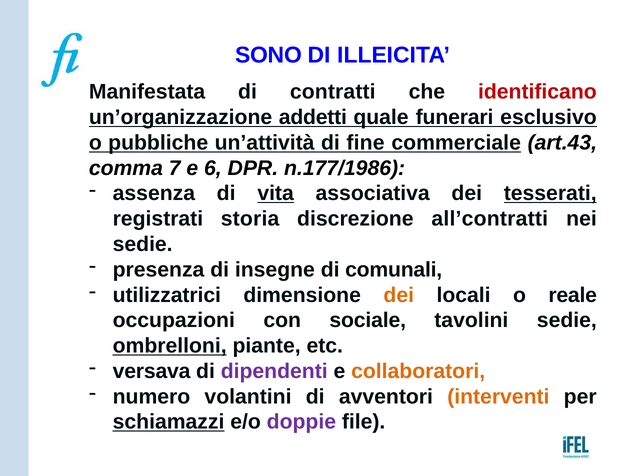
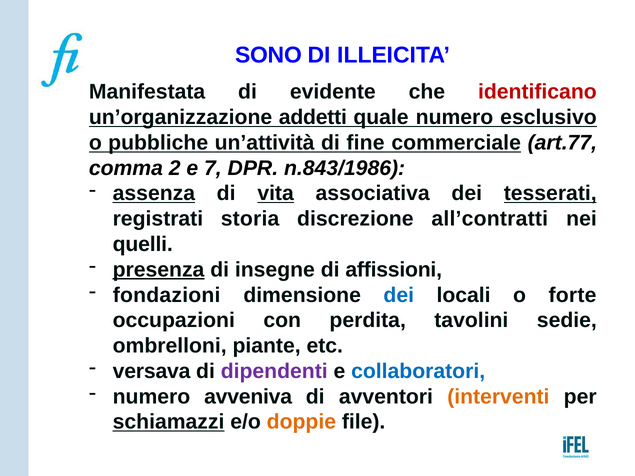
contratti: contratti -> evidente
quale funerari: funerari -> numero
art.43: art.43 -> art.77
7: 7 -> 2
6: 6 -> 7
n.177/1986: n.177/1986 -> n.843/1986
assenza underline: none -> present
sedie at (143, 244): sedie -> quelli
presenza underline: none -> present
comunali: comunali -> affissioni
utilizzatrici: utilizzatrici -> fondazioni
dei at (399, 295) colour: orange -> blue
reale: reale -> forte
sociale: sociale -> perdita
ombrelloni underline: present -> none
collaboratori colour: orange -> blue
volantini: volantini -> avveniva
doppie colour: purple -> orange
